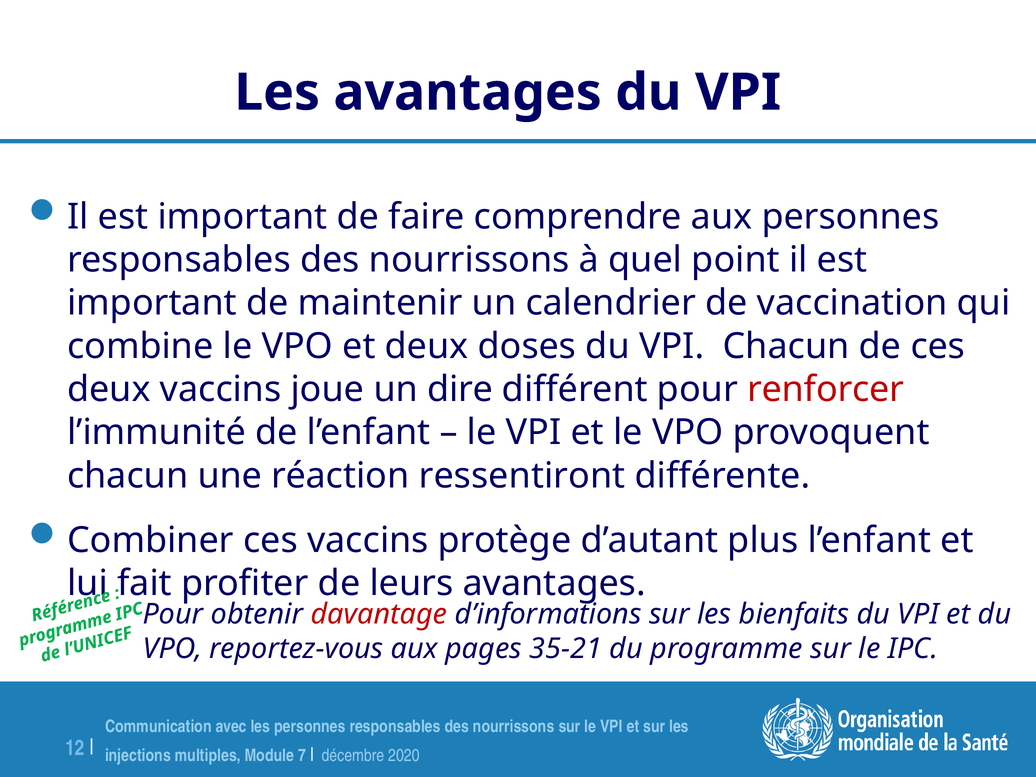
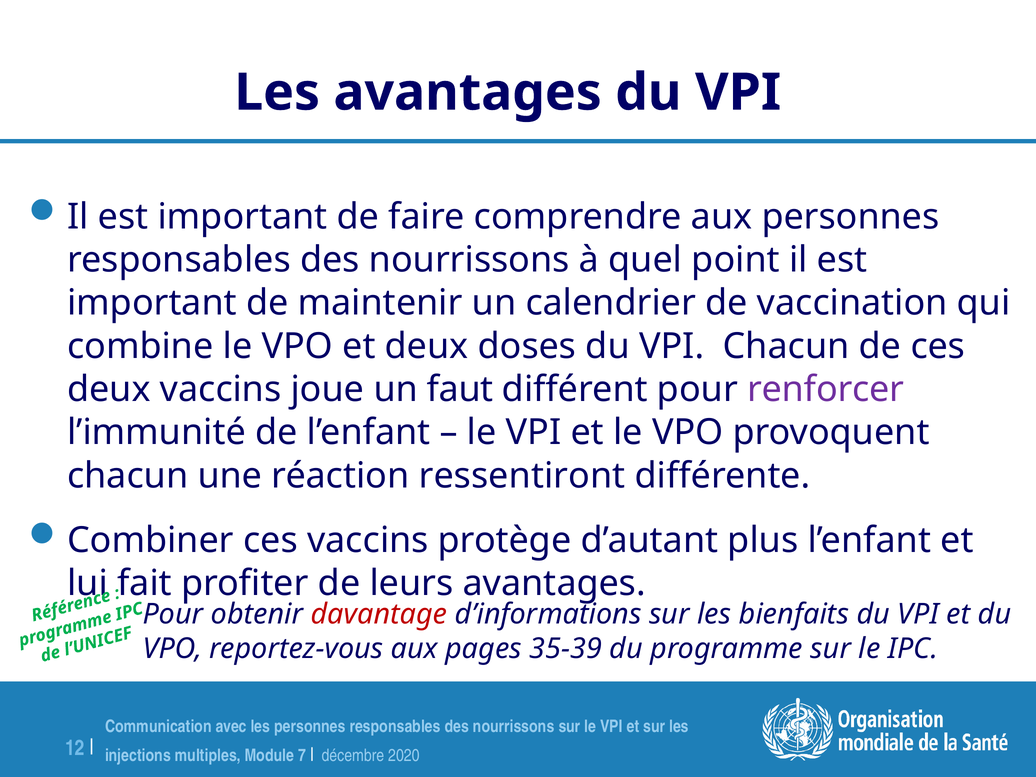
dire: dire -> faut
renforcer colour: red -> purple
35-21: 35-21 -> 35-39
